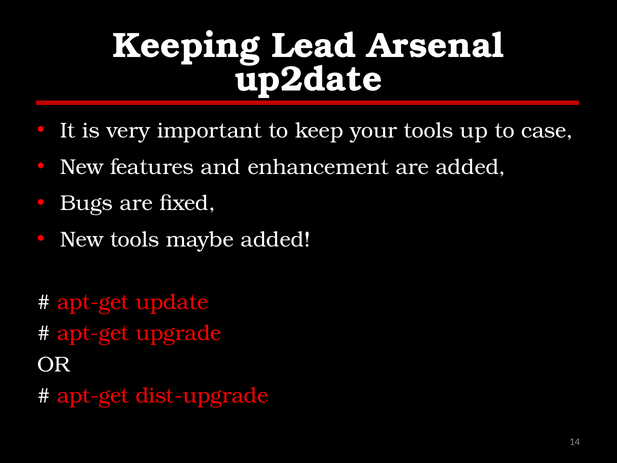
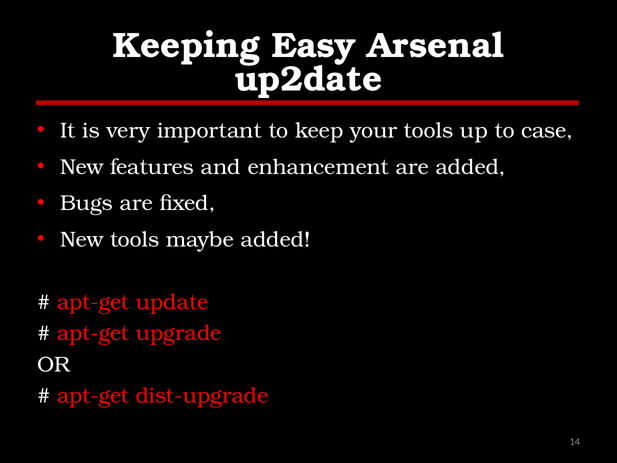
Lead: Lead -> Easy
